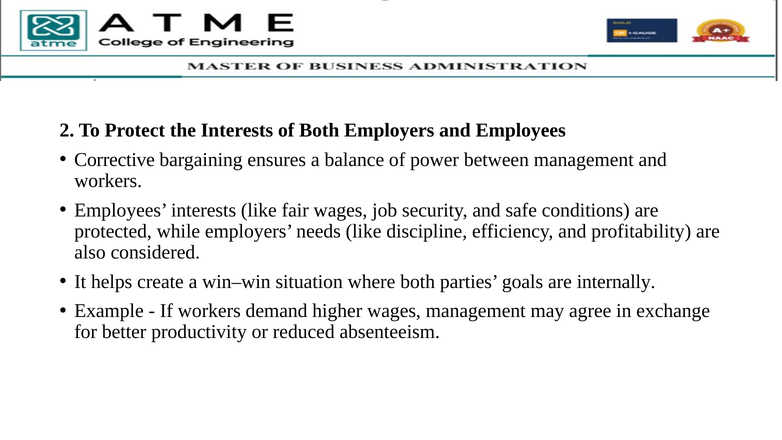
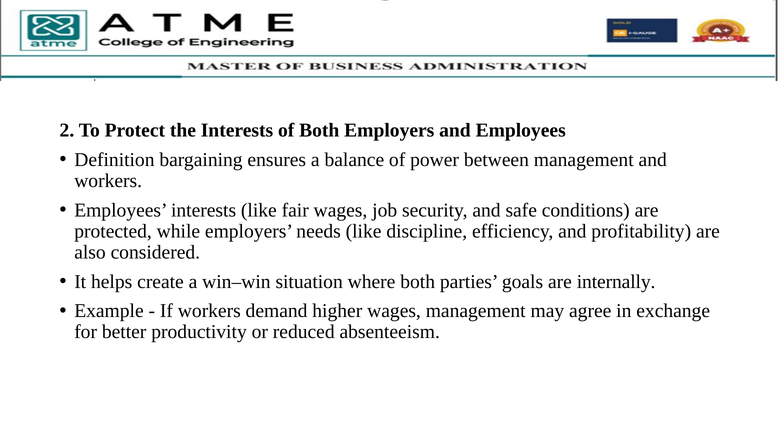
Corrective: Corrective -> Definition
